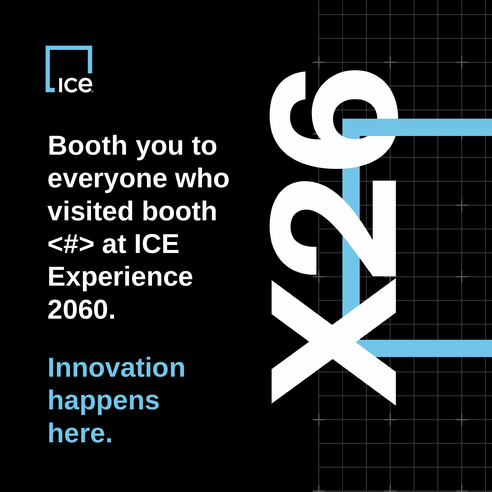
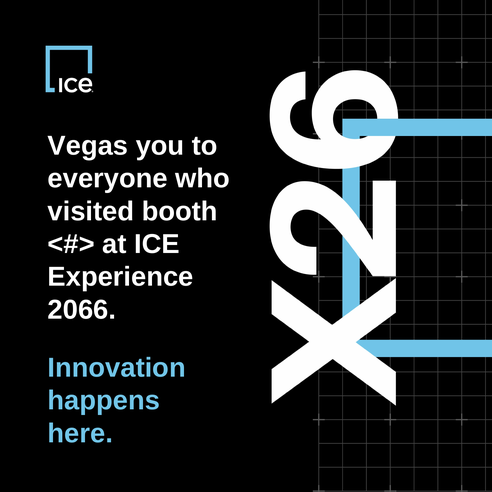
Booth at (88, 146): Booth -> Vegas
2060: 2060 -> 2066
